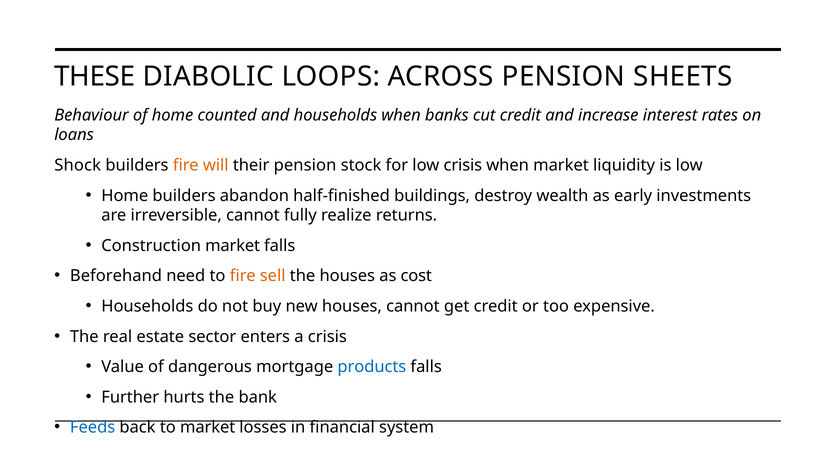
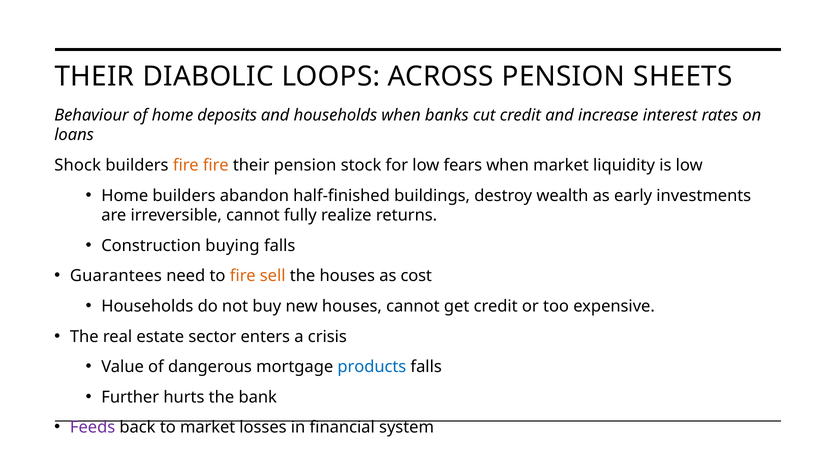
THESE at (95, 77): THESE -> THEIR
counted: counted -> deposits
fire will: will -> fire
low crisis: crisis -> fears
Construction market: market -> buying
Beforehand: Beforehand -> Guarantees
Feeds colour: blue -> purple
